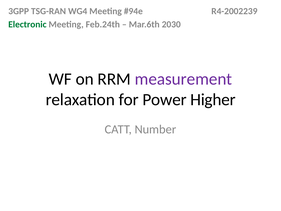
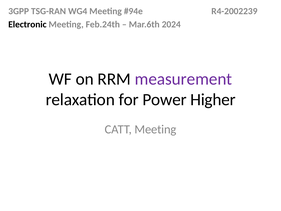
Electronic colour: green -> black
2030: 2030 -> 2024
CATT Number: Number -> Meeting
